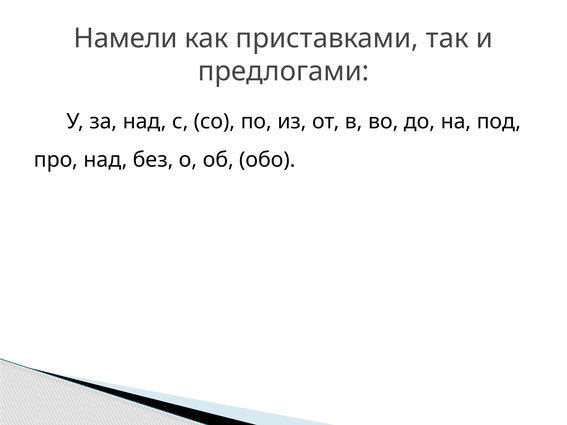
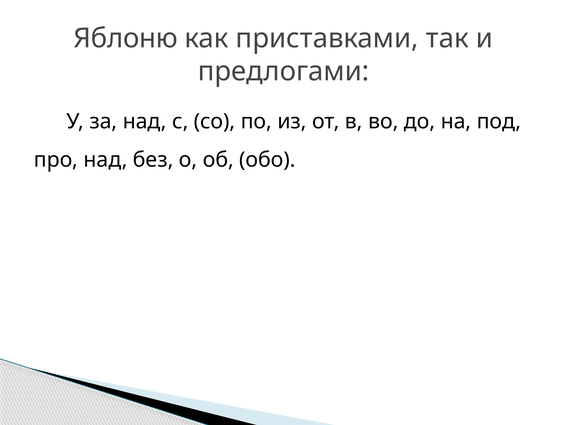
Намели: Намели -> Яблоню
